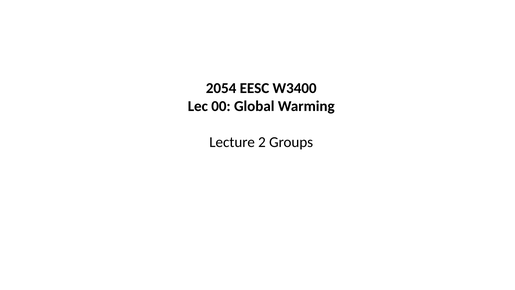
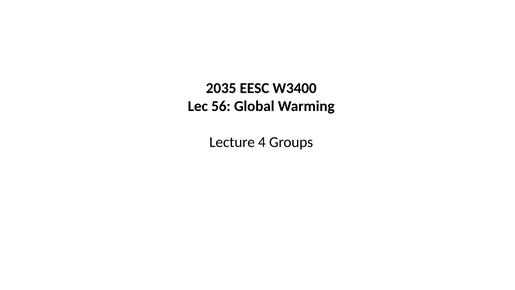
2054: 2054 -> 2035
00: 00 -> 56
2: 2 -> 4
